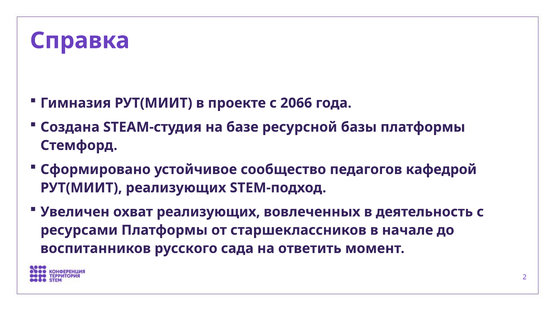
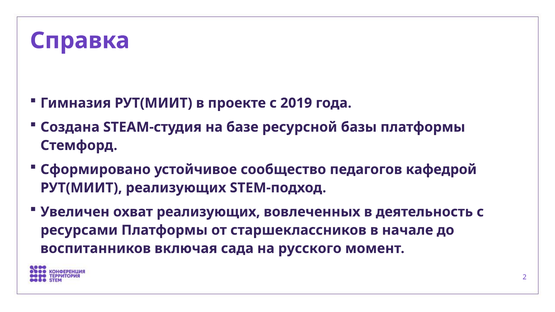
2066: 2066 -> 2019
русского: русского -> включая
ответить: ответить -> русского
